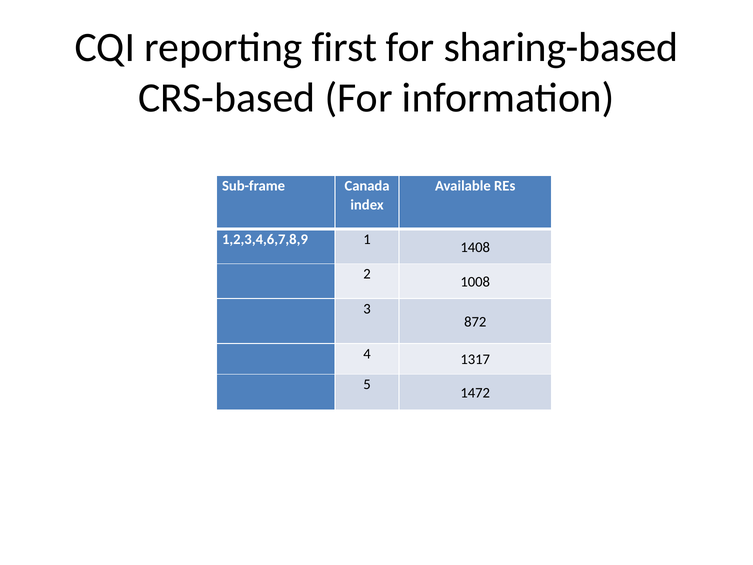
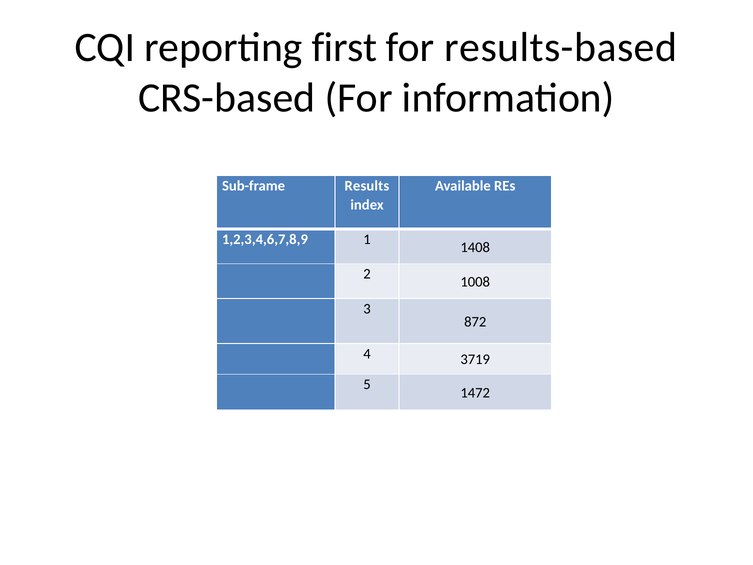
sharing-based: sharing-based -> results-based
Canada: Canada -> Results
1317: 1317 -> 3719
